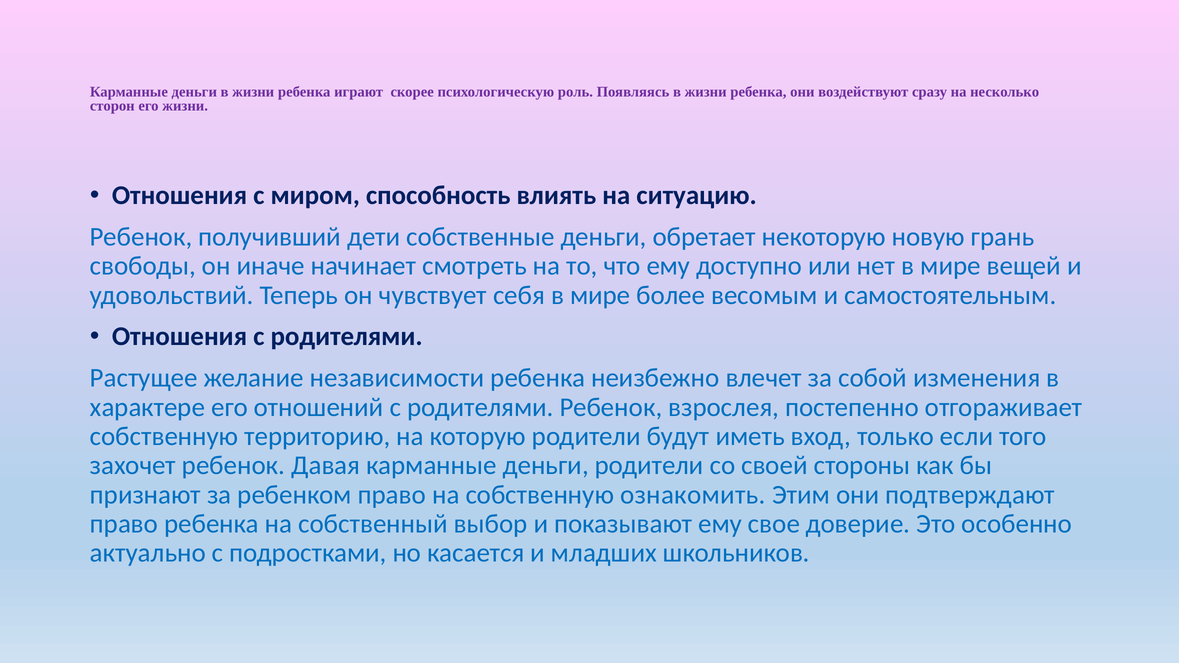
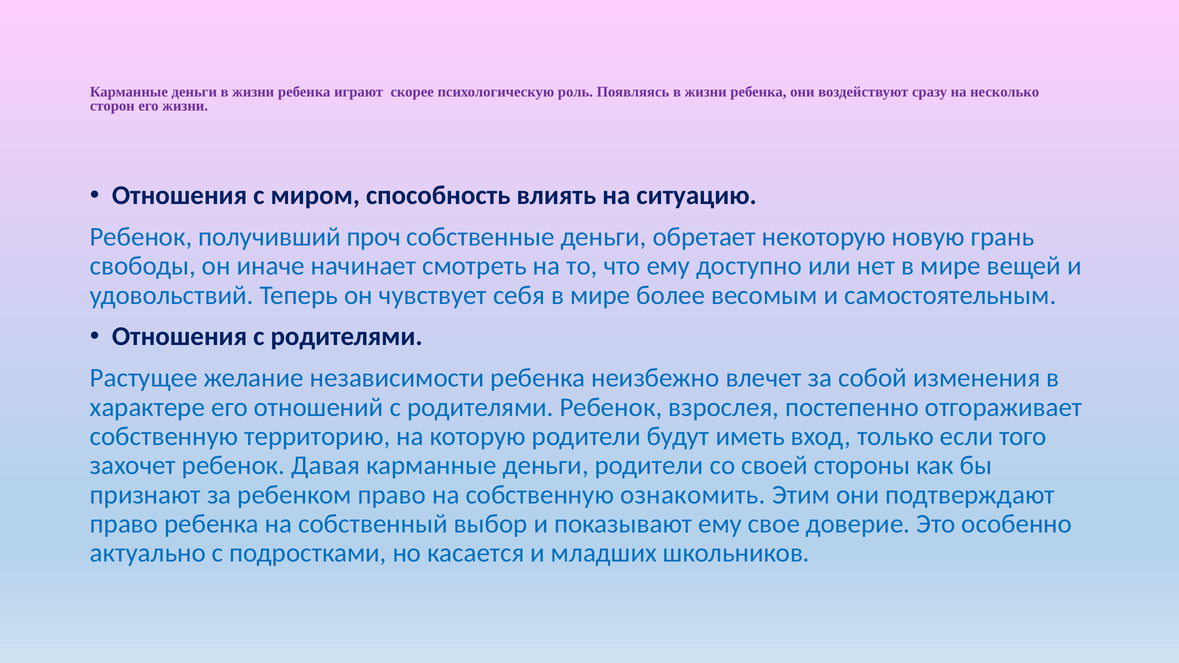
дети: дети -> проч
